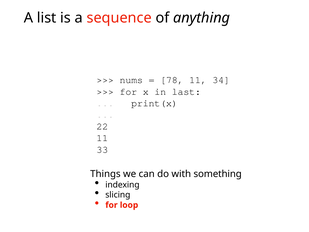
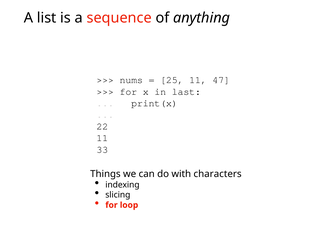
78: 78 -> 25
34: 34 -> 47
something: something -> characters
